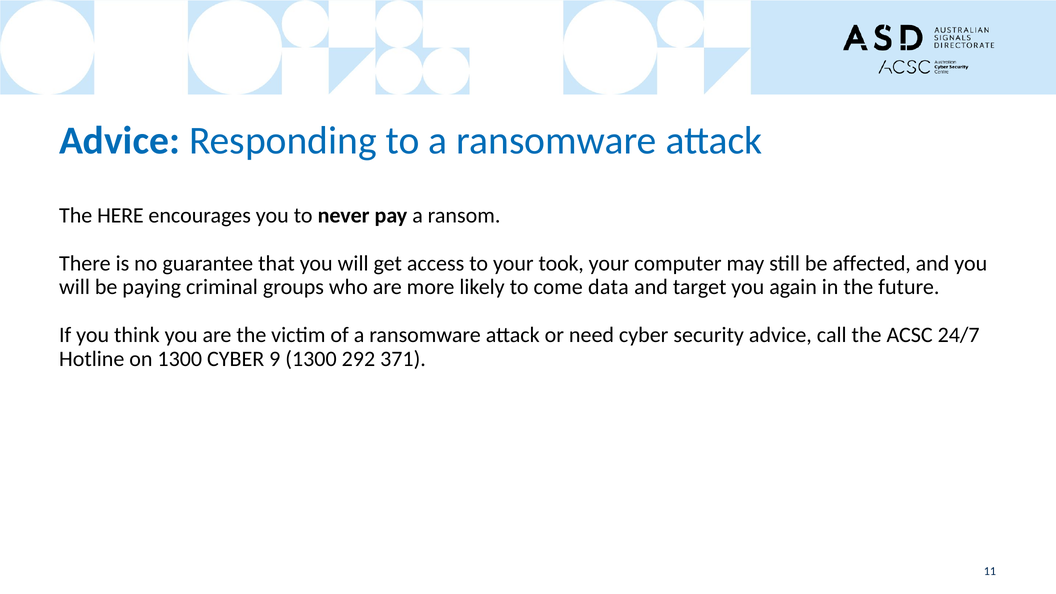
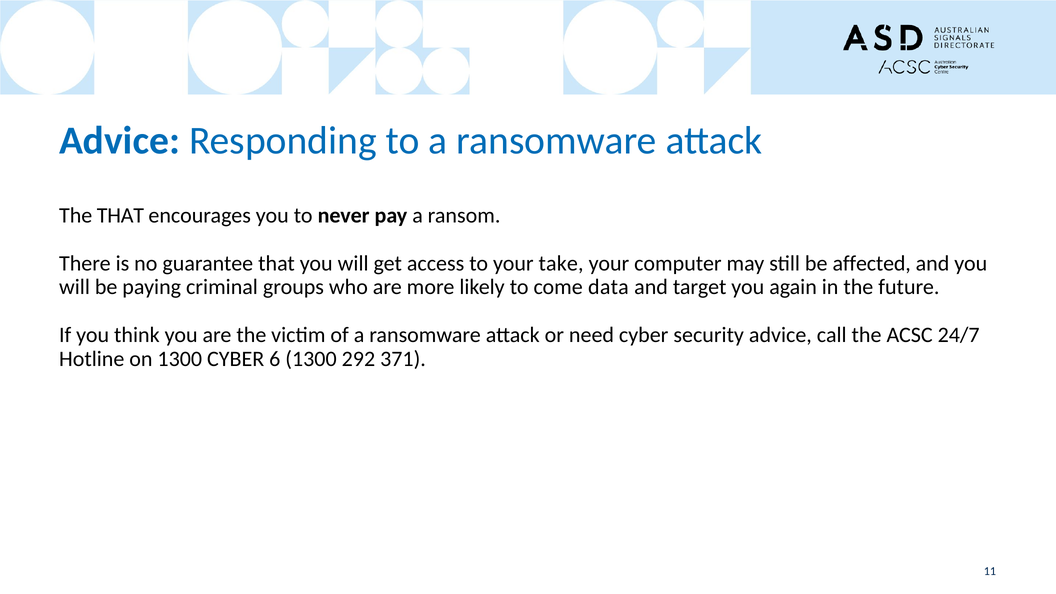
The HERE: HERE -> THAT
took: took -> take
9: 9 -> 6
